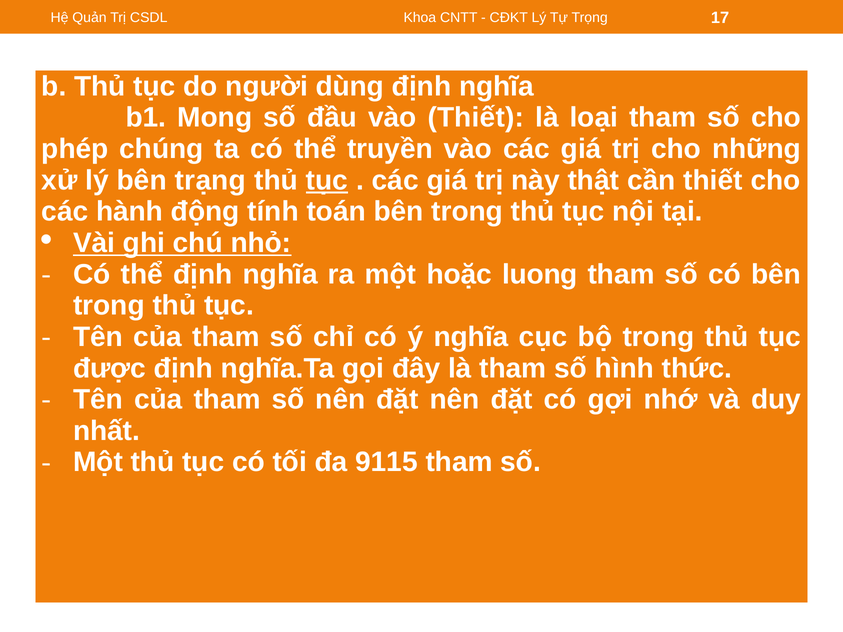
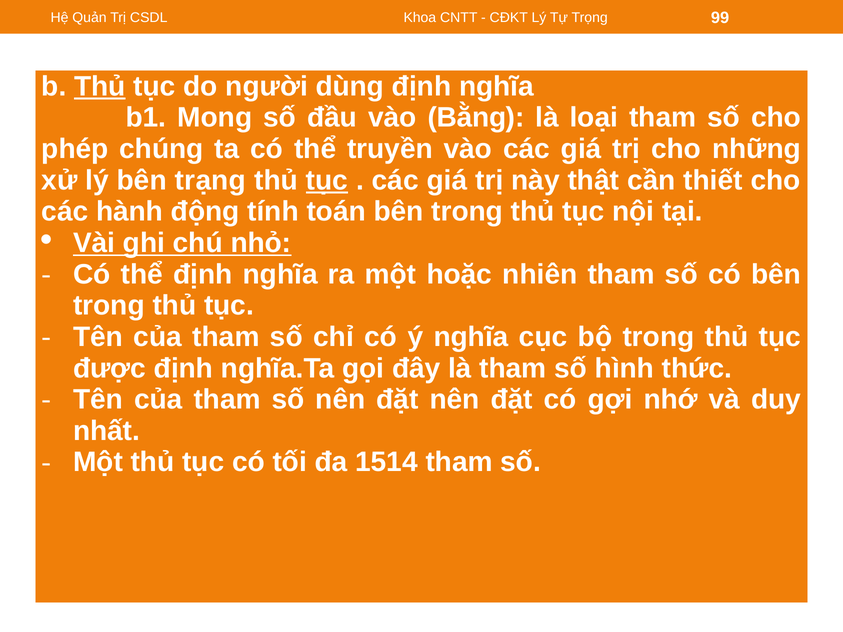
17: 17 -> 99
Thủ at (100, 86) underline: none -> present
vào Thiết: Thiết -> Bằng
luong: luong -> nhiên
9115: 9115 -> 1514
